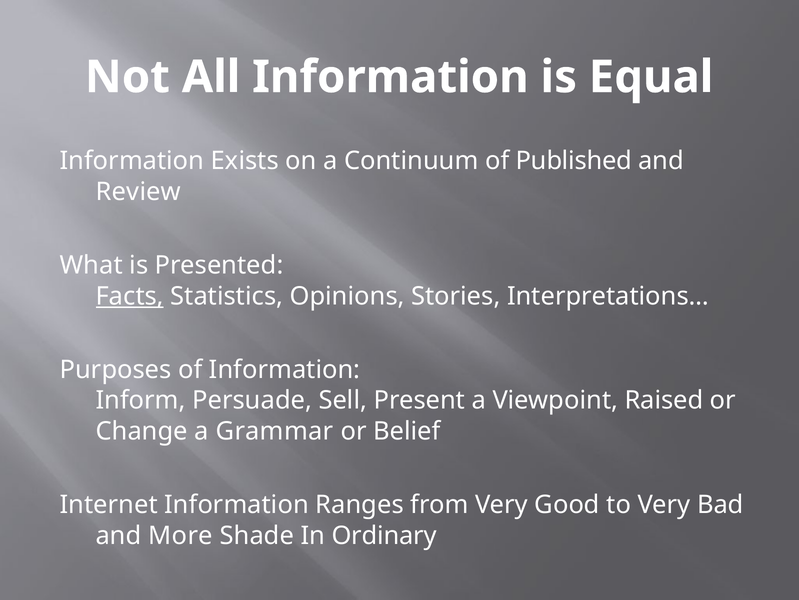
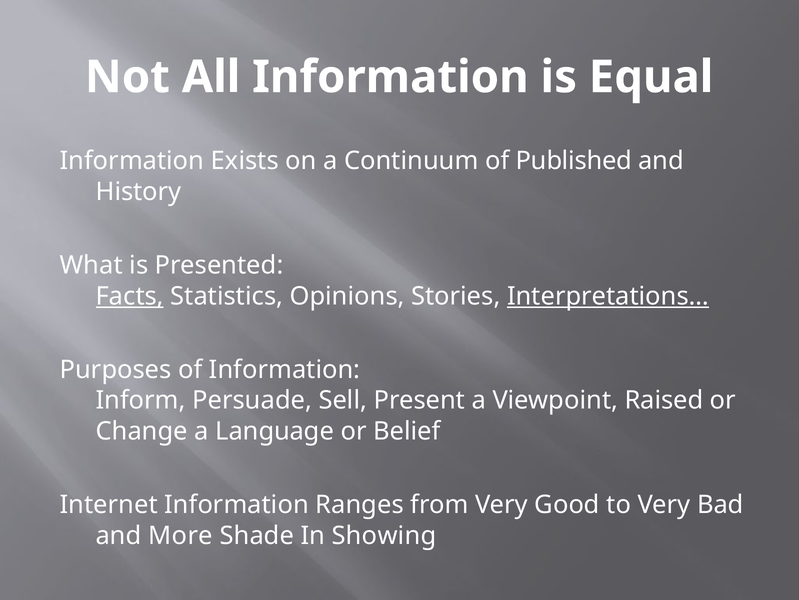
Review: Review -> History
Interpretations… underline: none -> present
Grammar: Grammar -> Language
Ordinary: Ordinary -> Showing
